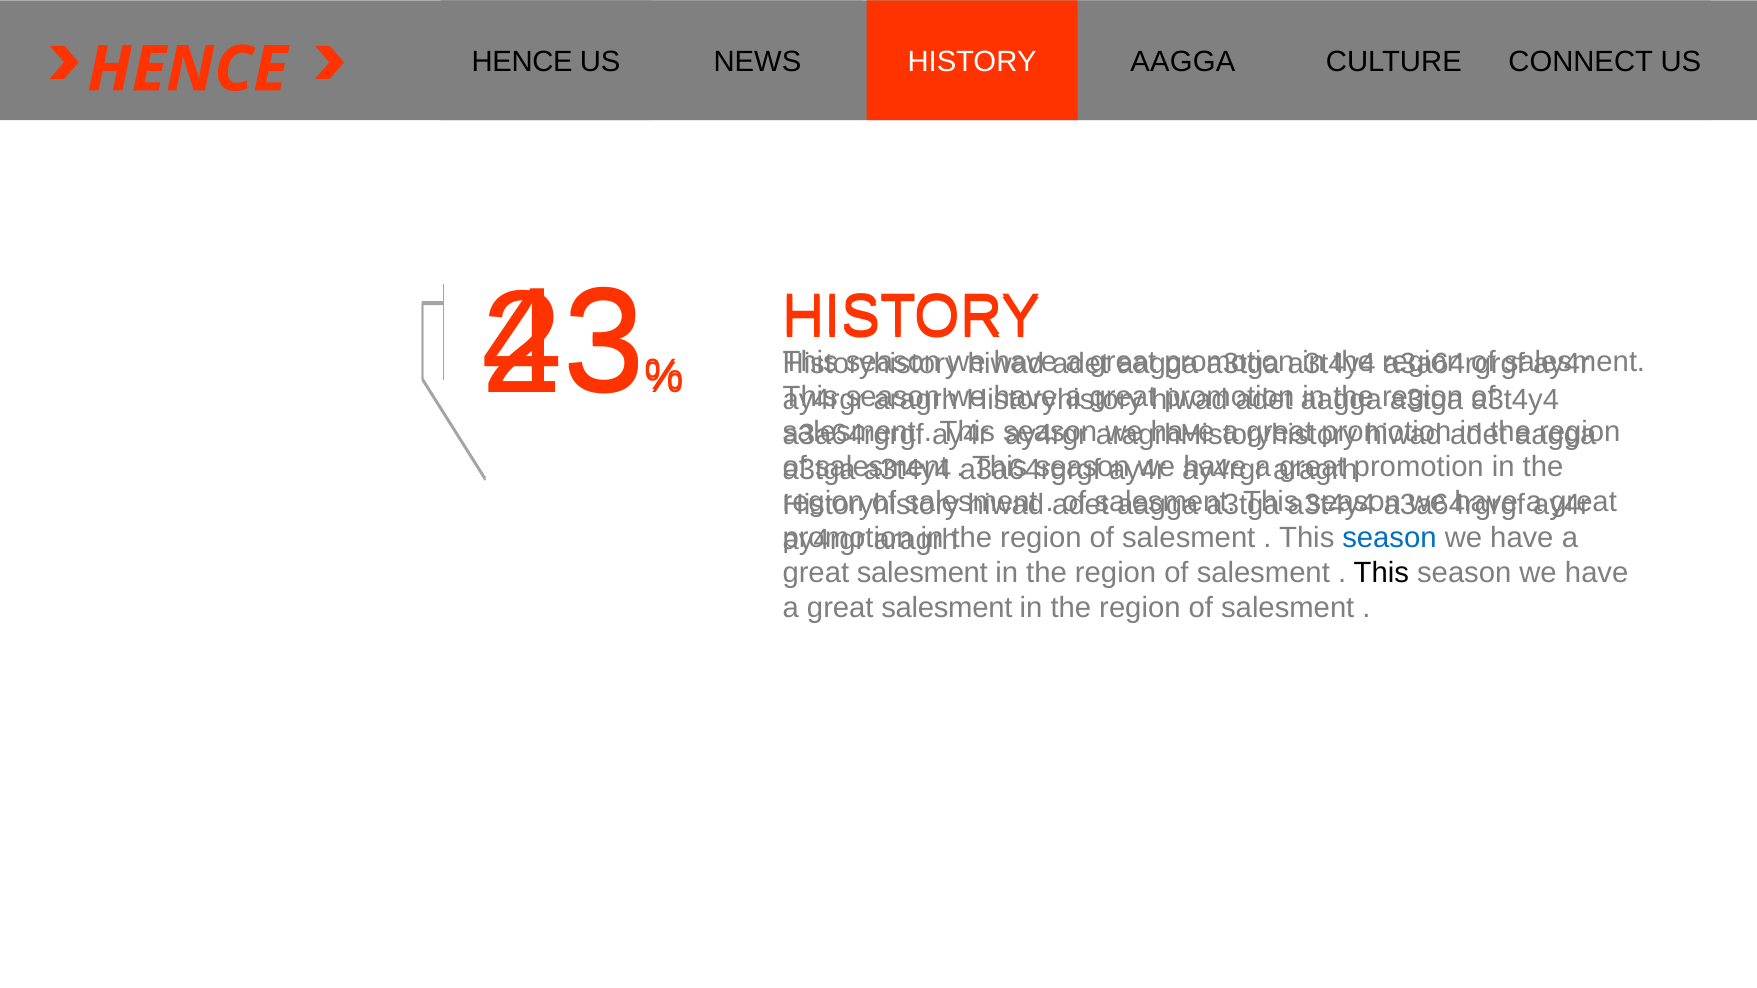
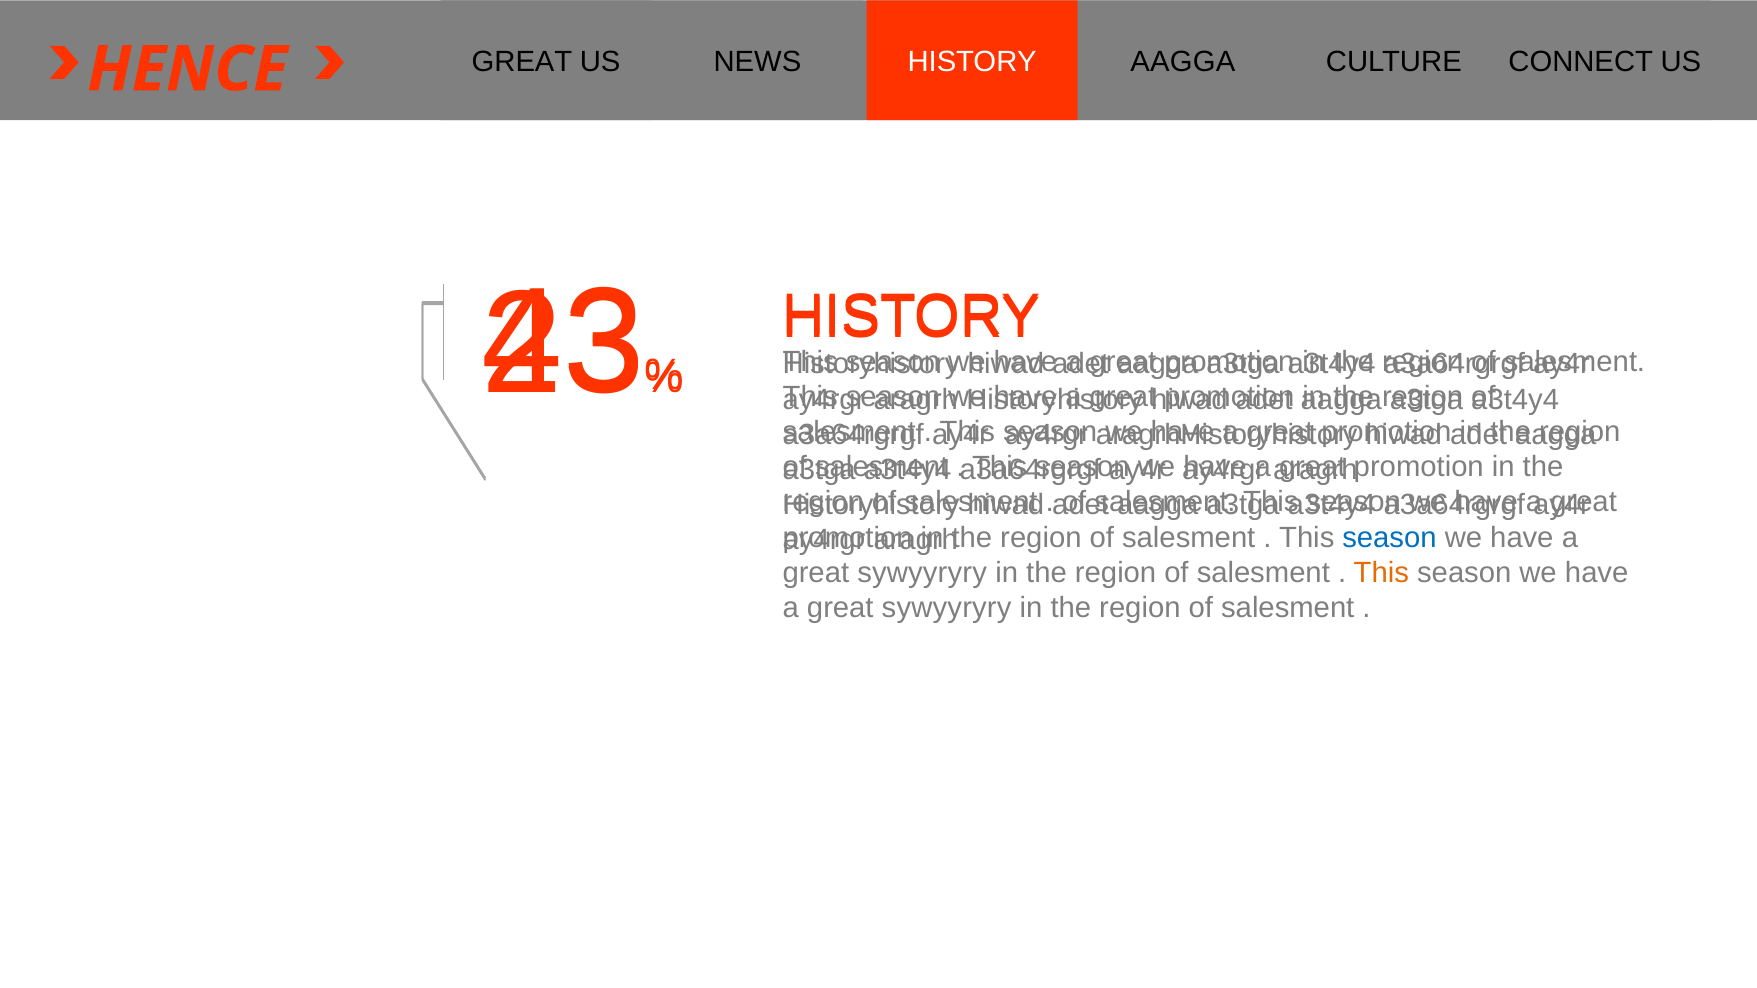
HENCE at (522, 62): HENCE -> GREAT
salesment at (922, 573): salesment -> sywyyryry
This at (1381, 573) colour: black -> orange
salesment at (947, 608): salesment -> sywyyryry
